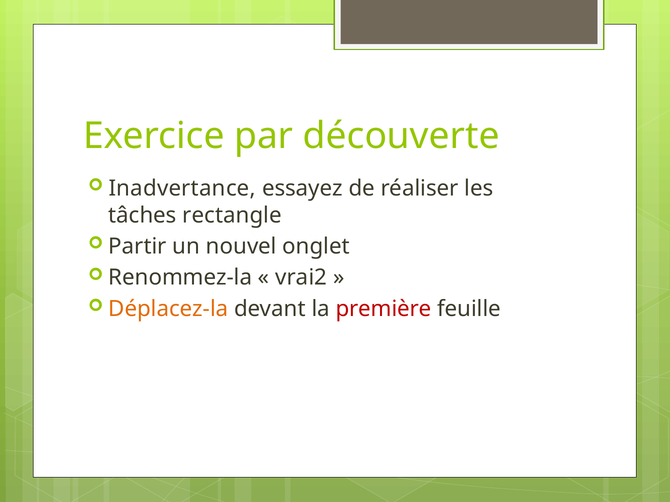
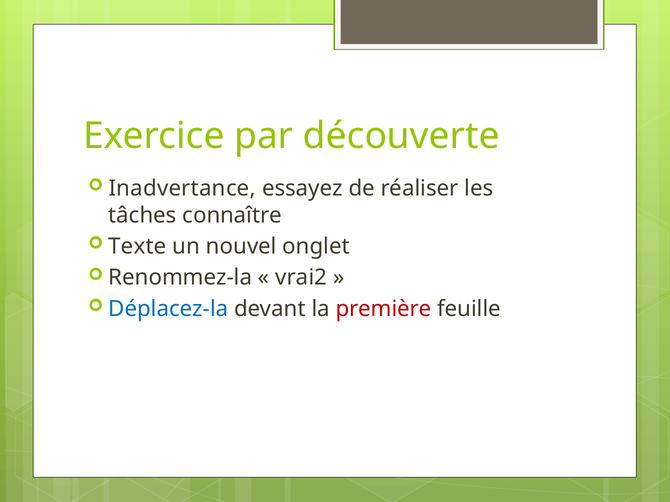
rectangle: rectangle -> connaître
Partir: Partir -> Texte
Déplacez-la colour: orange -> blue
